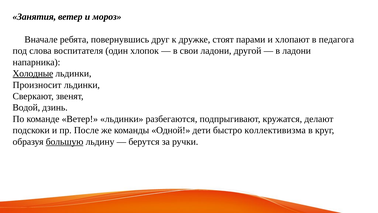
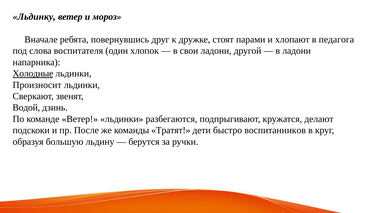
Занятия: Занятия -> Льдинку
Одной: Одной -> Тратят
коллективизма: коллективизма -> воспитанников
большую underline: present -> none
